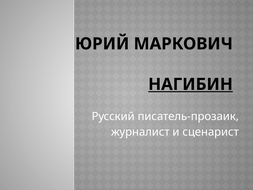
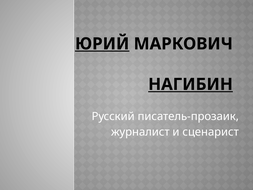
ЮРИЙ underline: none -> present
